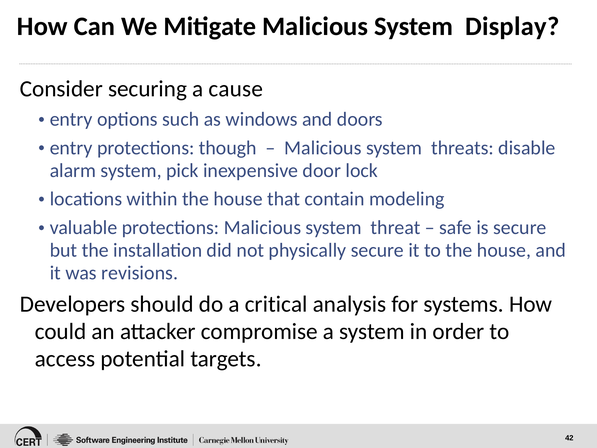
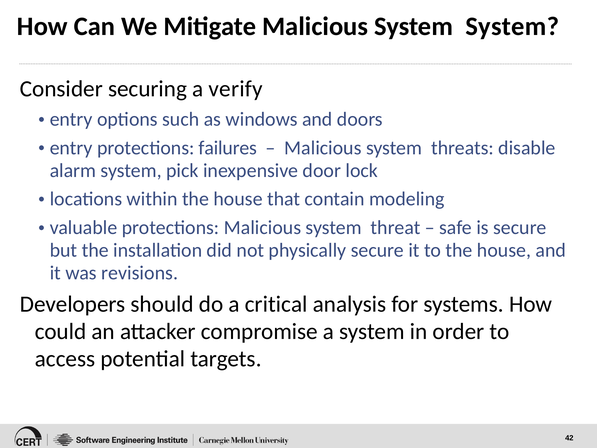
System Display: Display -> System
cause: cause -> verify
though: though -> failures
